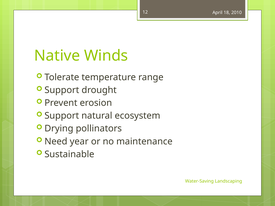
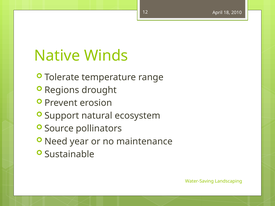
Support at (62, 90): Support -> Regions
Drying: Drying -> Source
